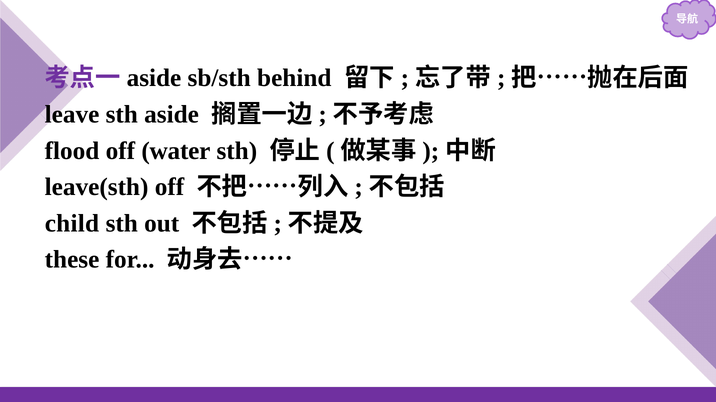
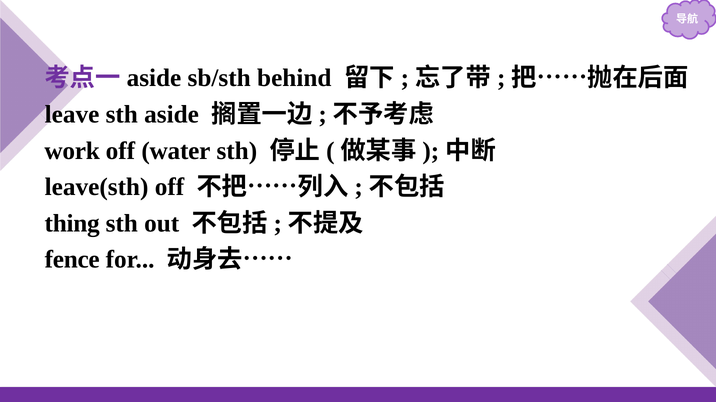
flood: flood -> work
child: child -> thing
these: these -> fence
